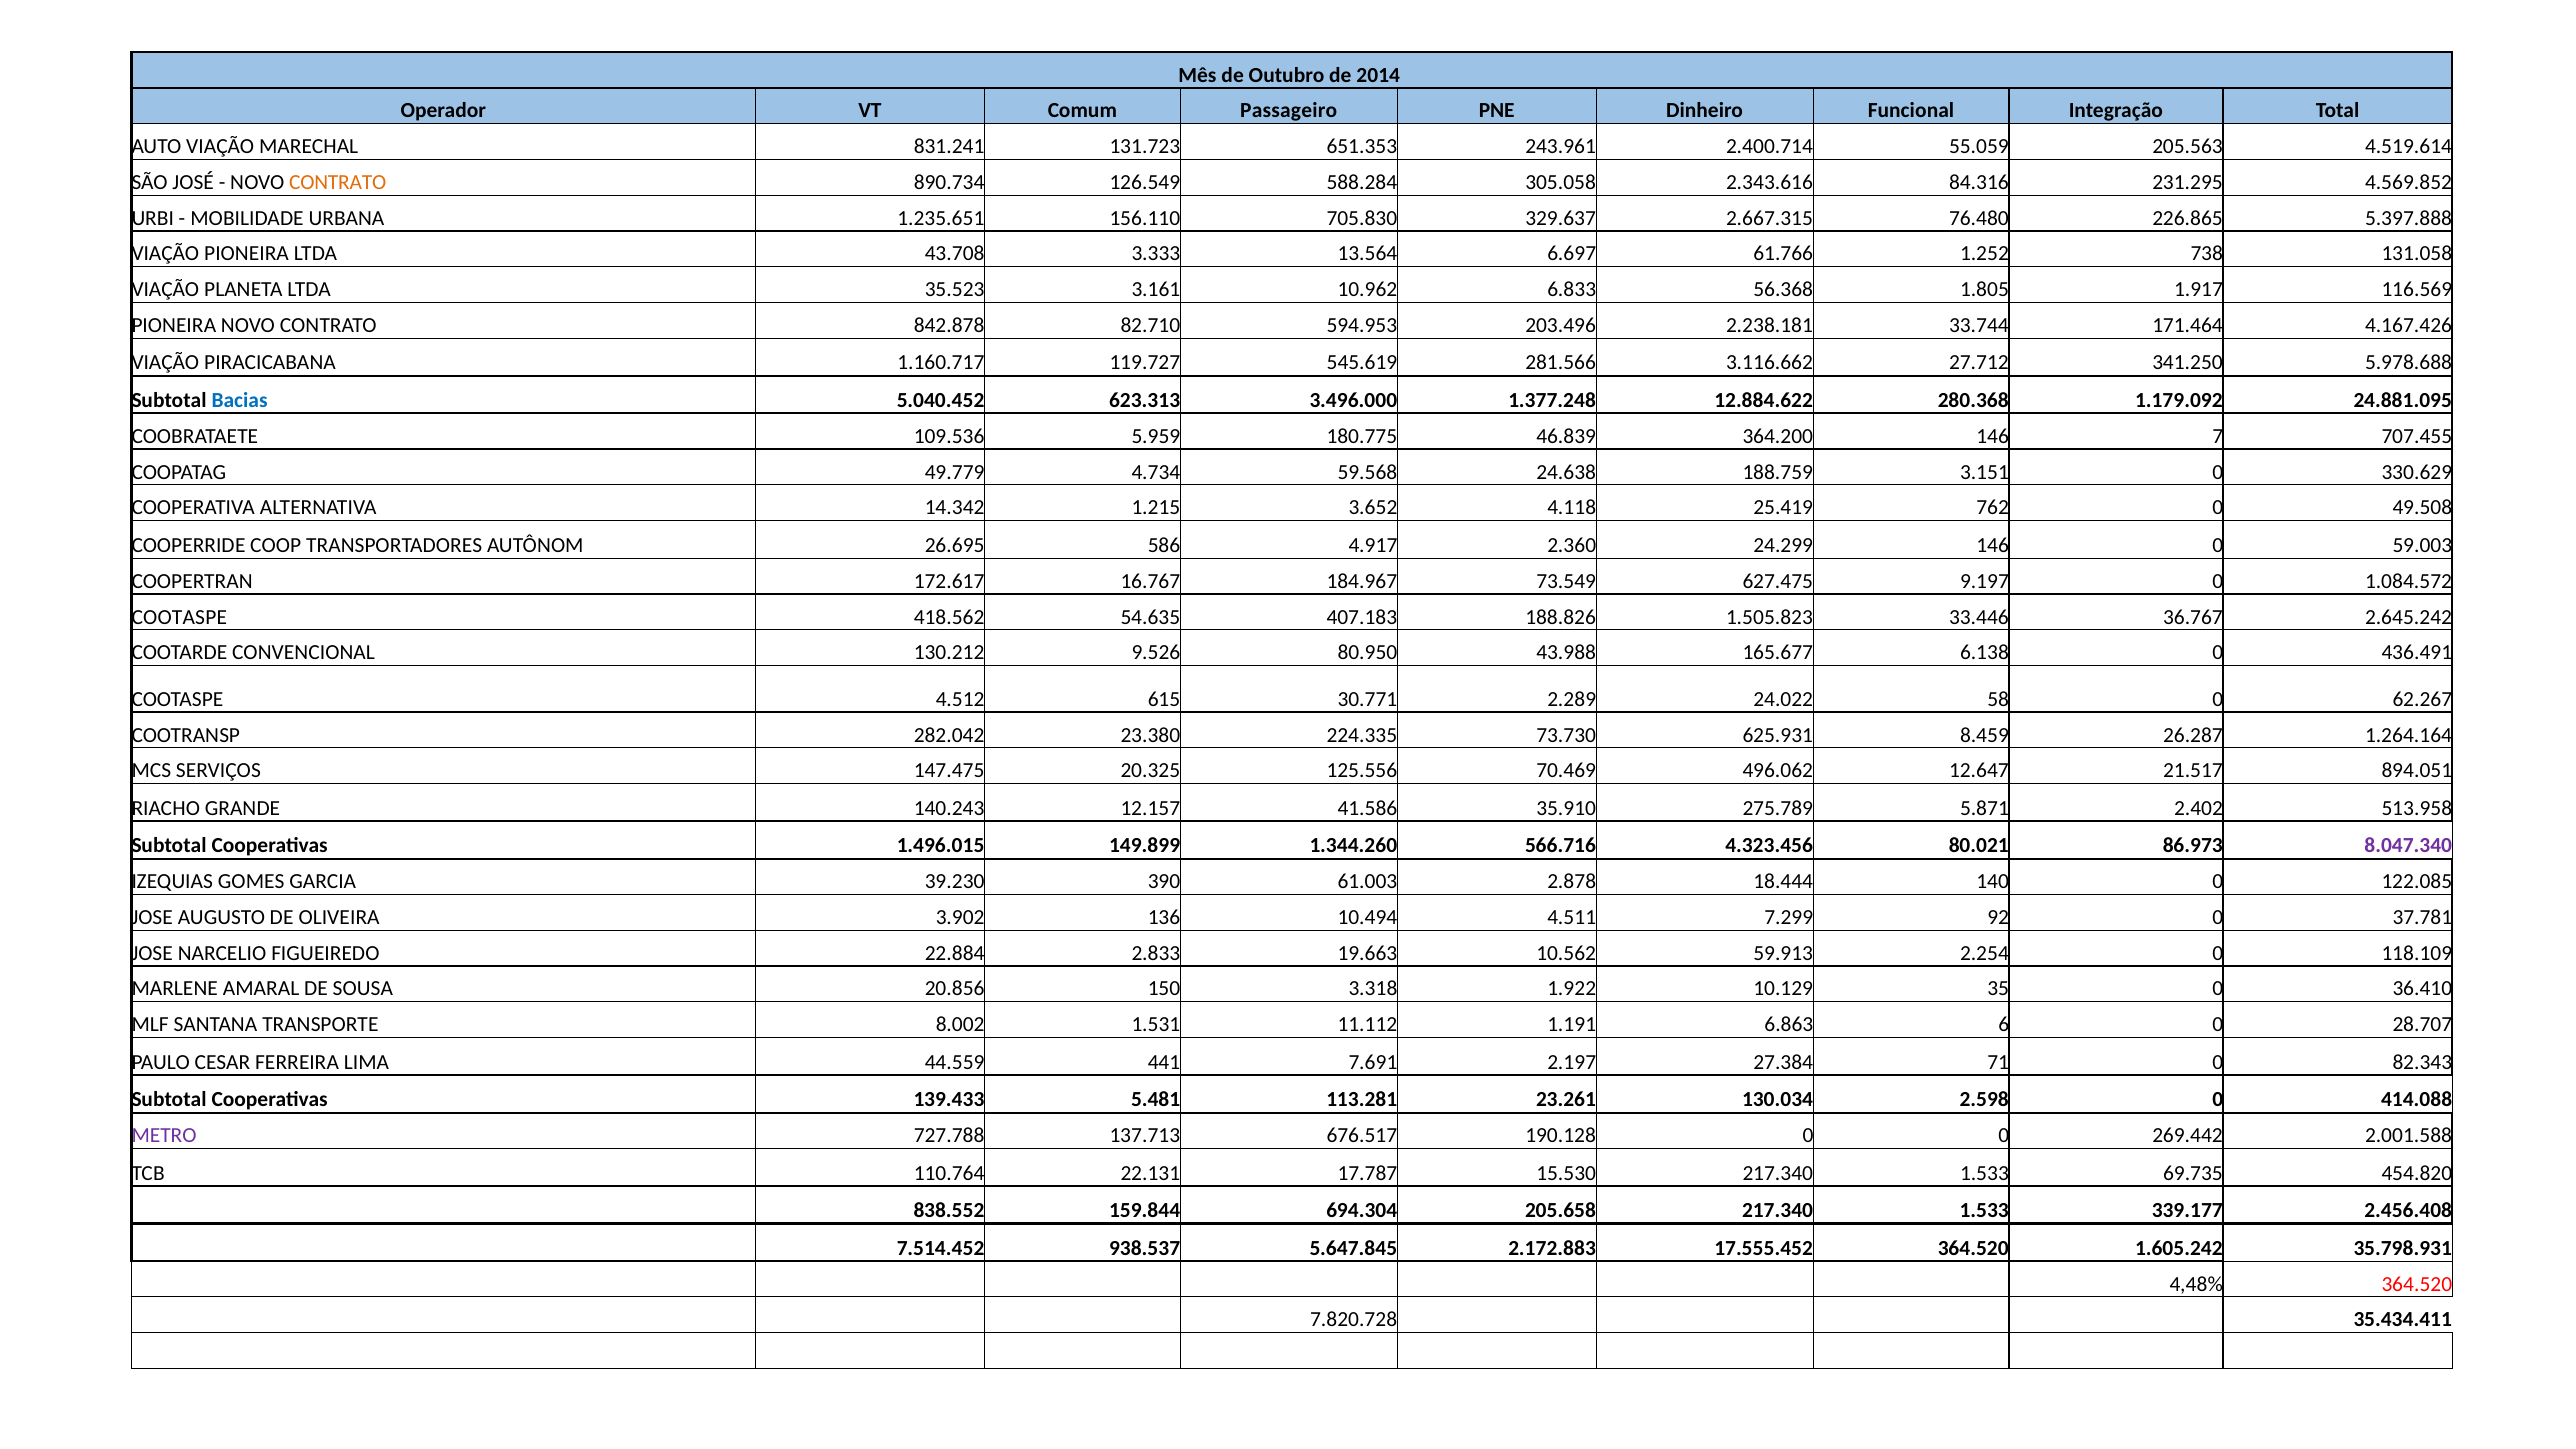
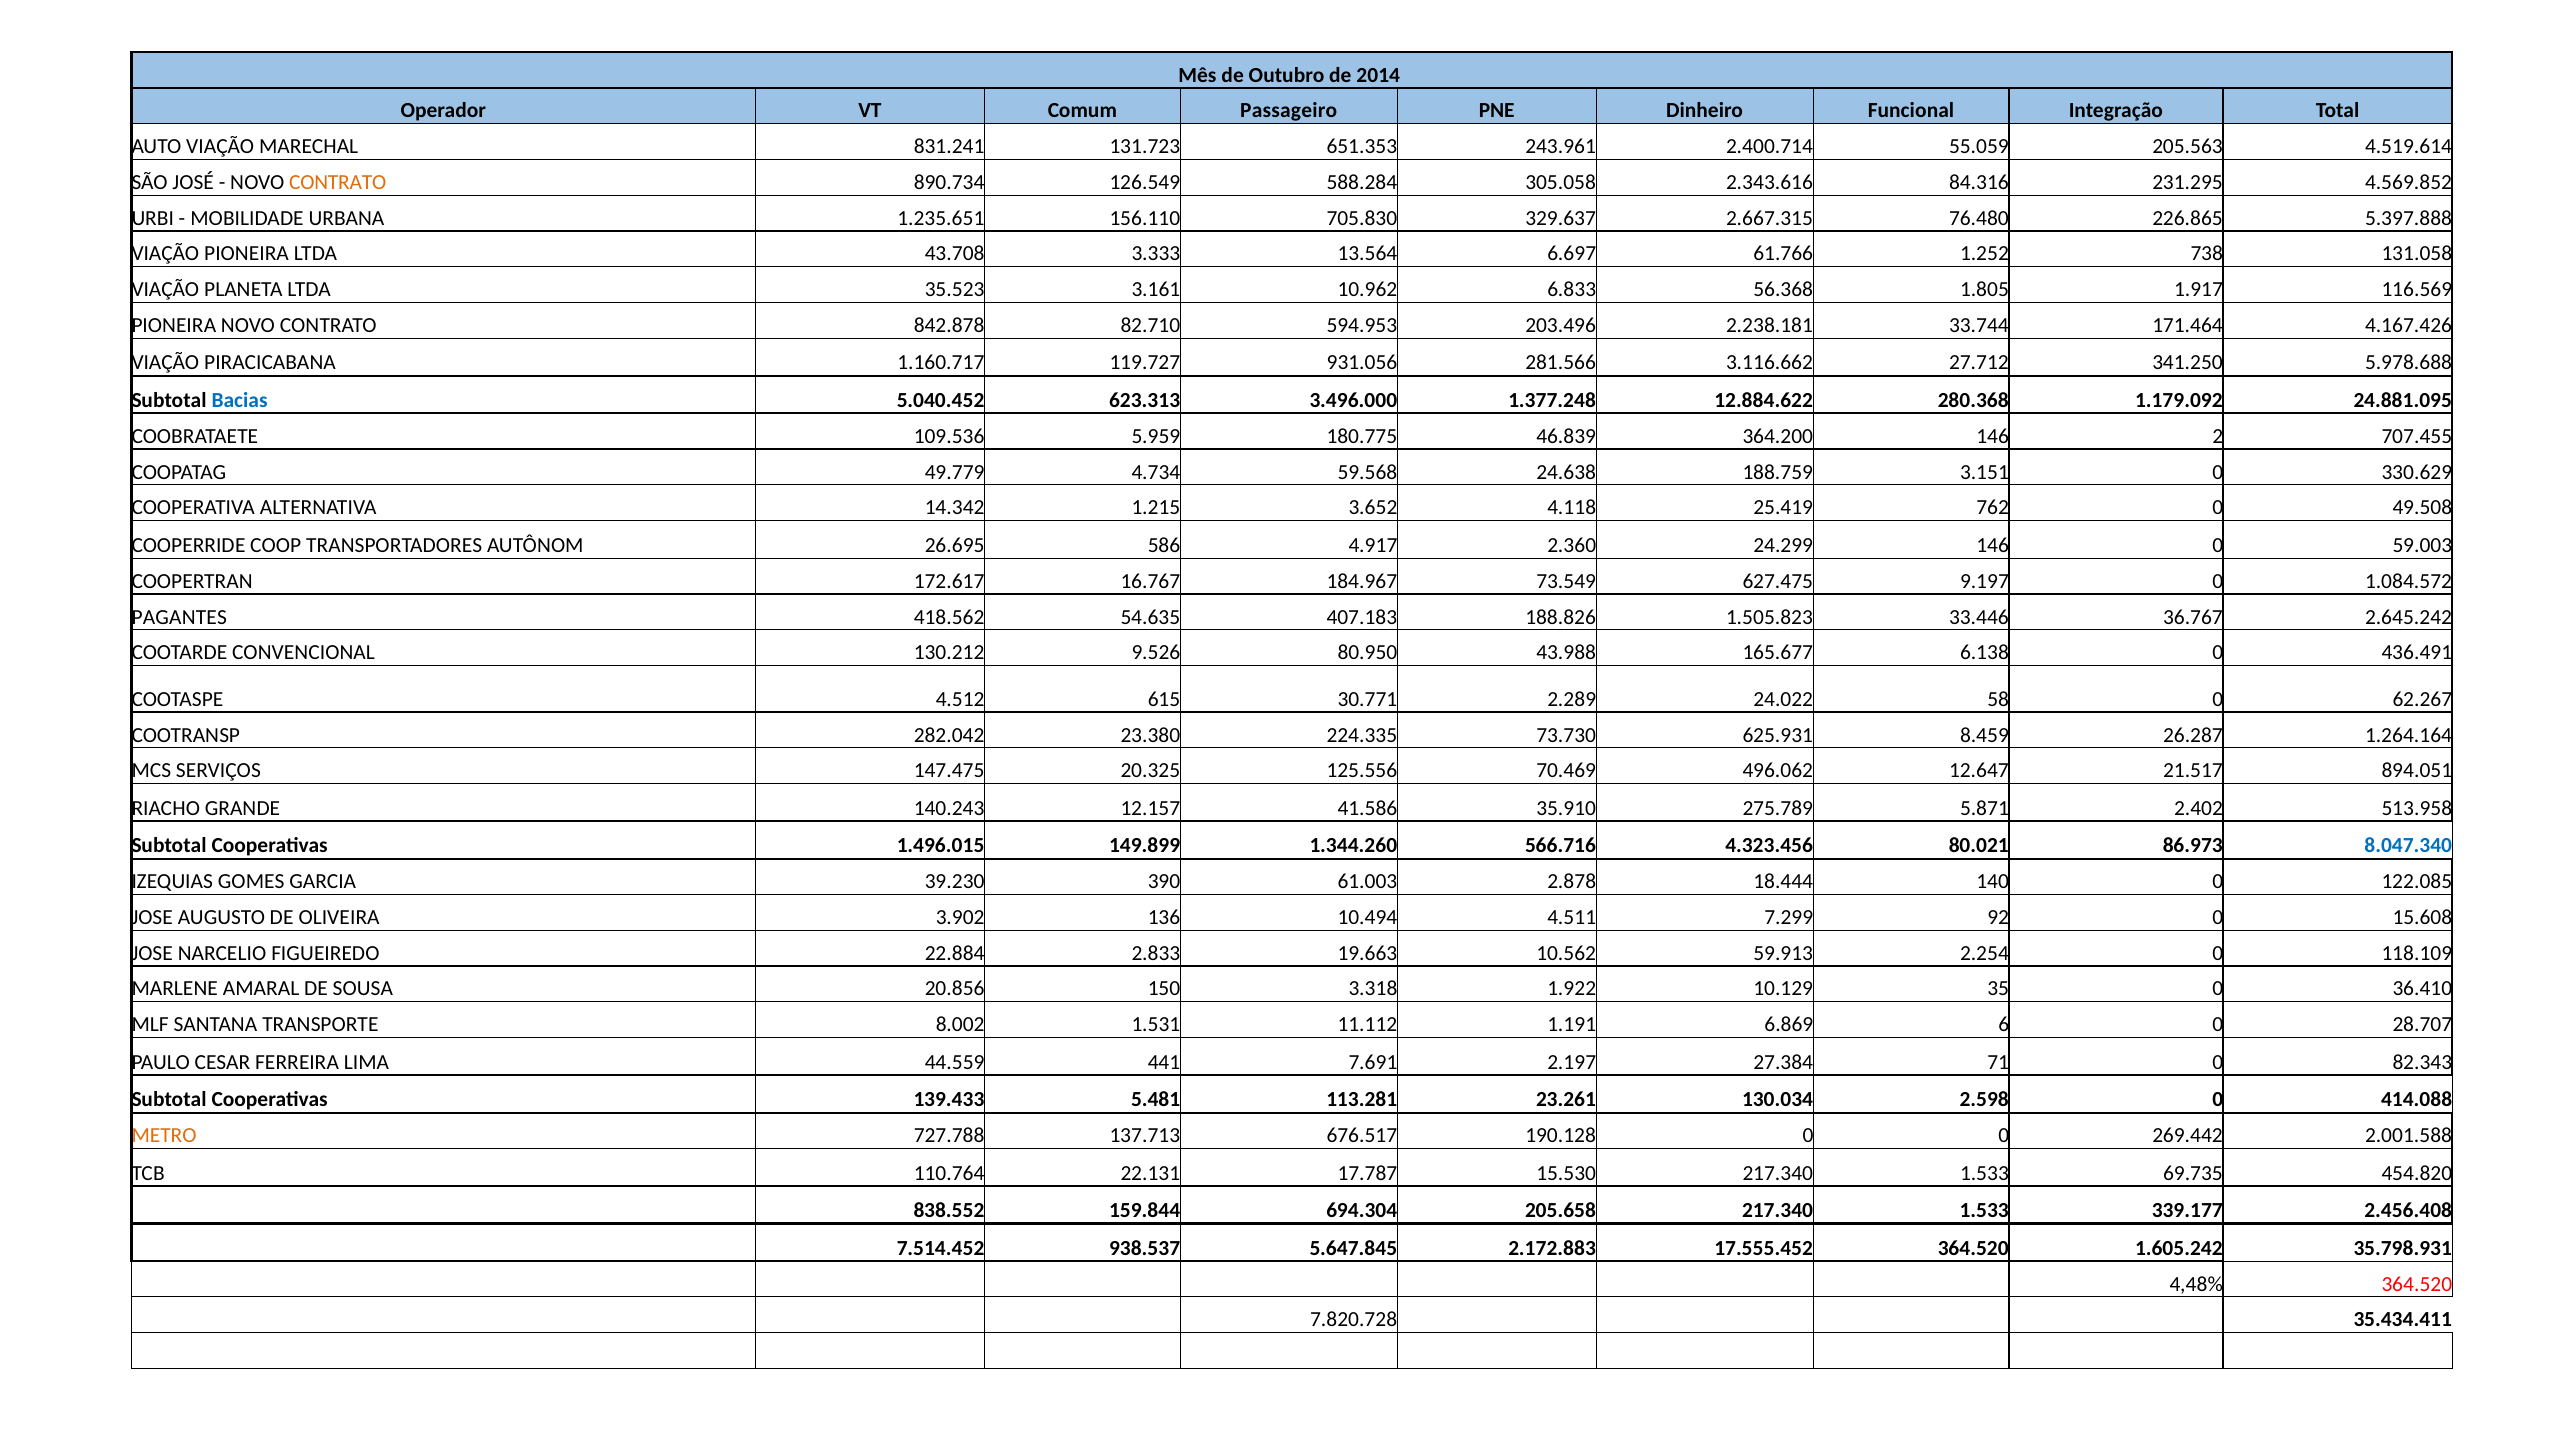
545.619: 545.619 -> 931.056
7: 7 -> 2
COOTASPE at (179, 617): COOTASPE -> PAGANTES
8.047.340 colour: purple -> blue
37.781: 37.781 -> 15.608
6.863: 6.863 -> 6.869
METRO colour: purple -> orange
